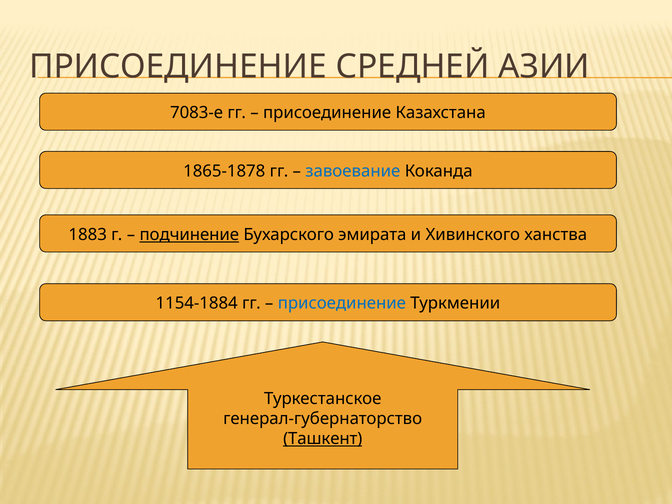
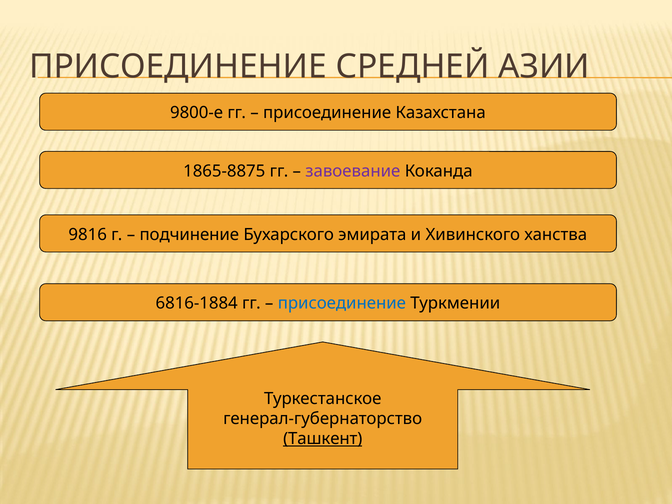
7083-е: 7083-е -> 9800-е
1865-1878: 1865-1878 -> 1865-8875
завоевание colour: blue -> purple
1883: 1883 -> 9816
подчинение underline: present -> none
1154-1884: 1154-1884 -> 6816-1884
